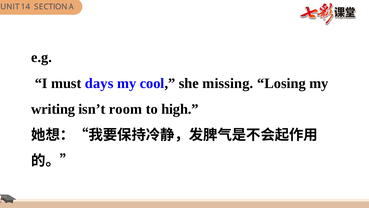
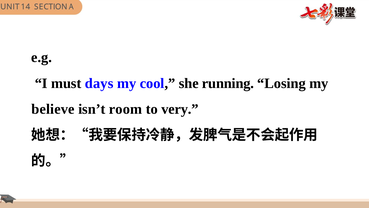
missing: missing -> running
writing: writing -> believe
high: high -> very
